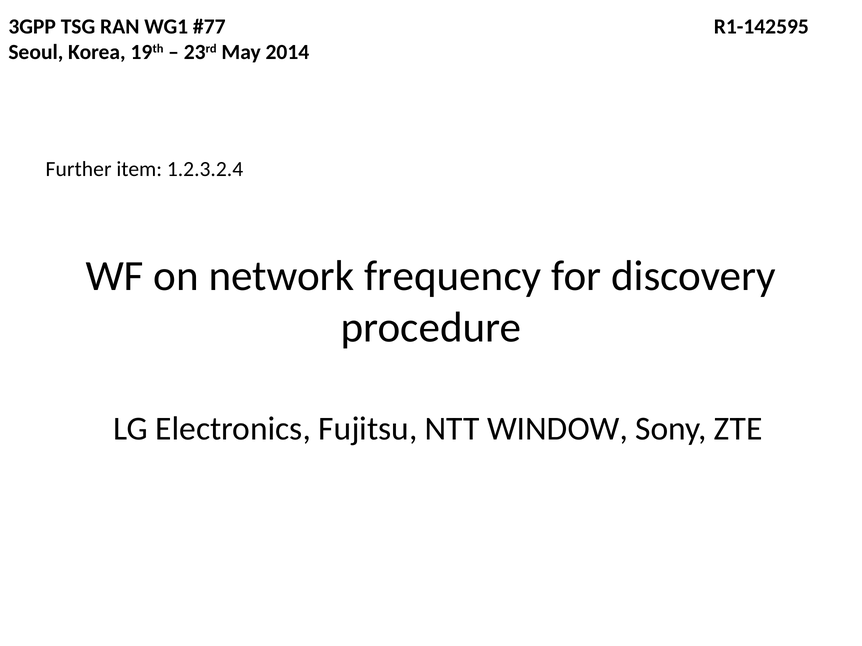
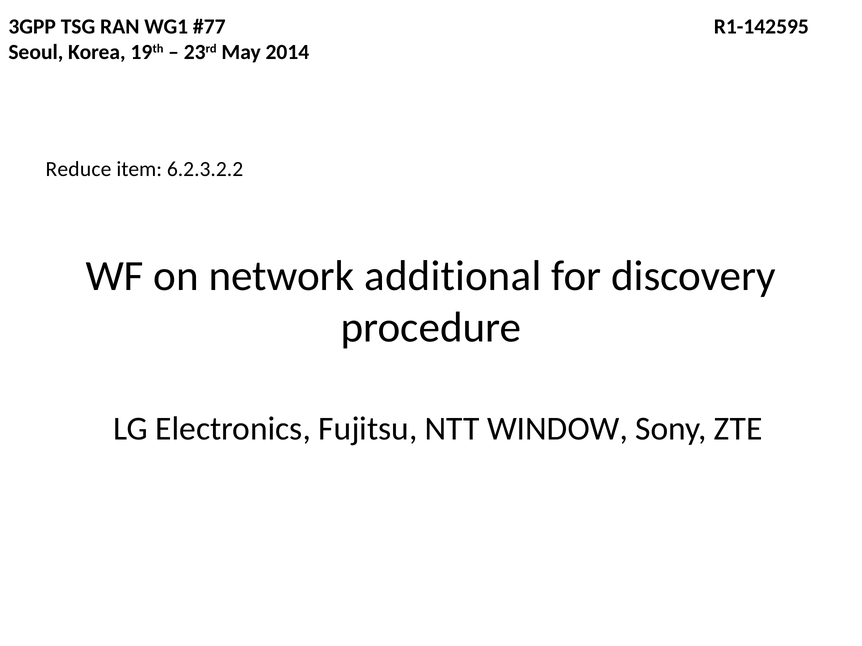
Further: Further -> Reduce
1.2.3.2.4: 1.2.3.2.4 -> 6.2.3.2.2
frequency: frequency -> additional
